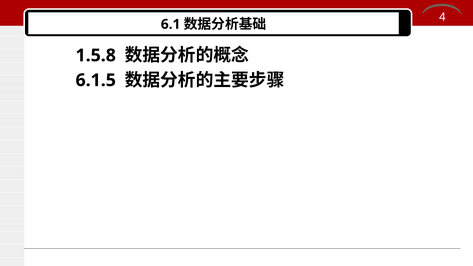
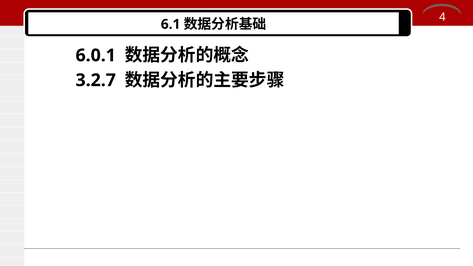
1.5.8: 1.5.8 -> 6.0.1
6.1.5: 6.1.5 -> 3.2.7
